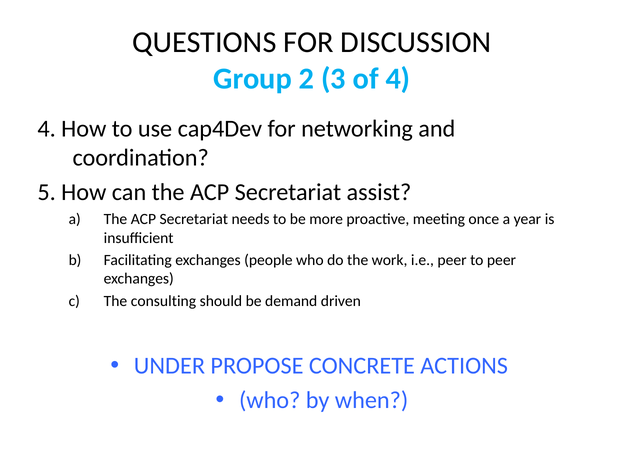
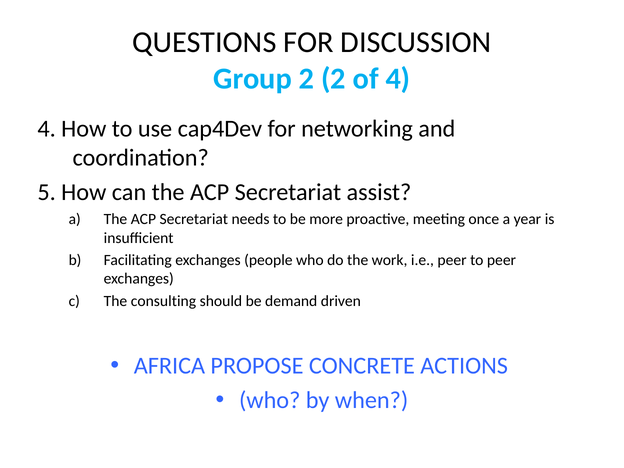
2 3: 3 -> 2
UNDER: UNDER -> AFRICA
